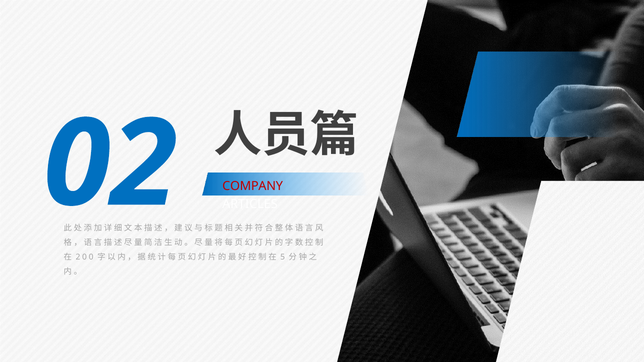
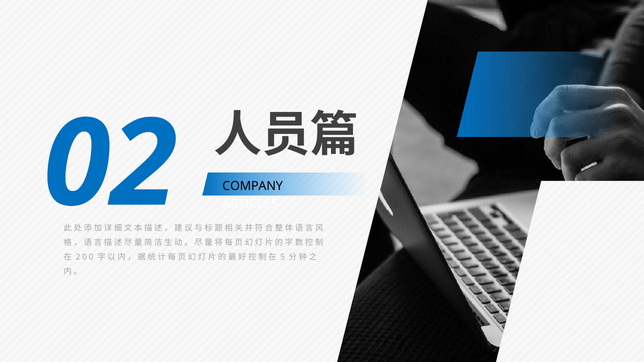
COMPANY colour: red -> black
